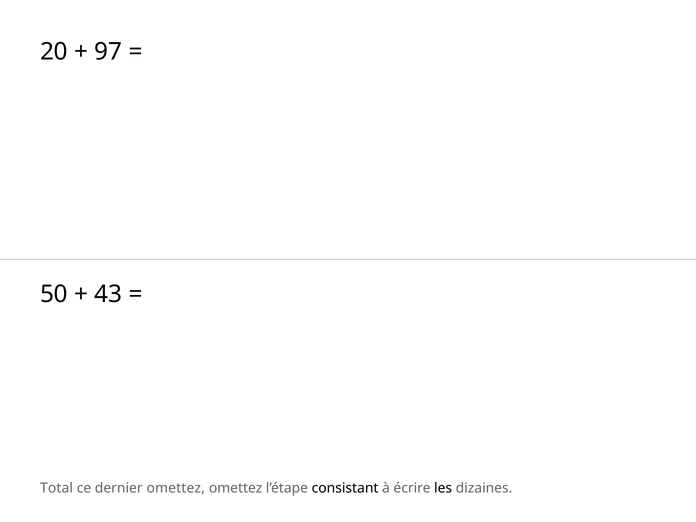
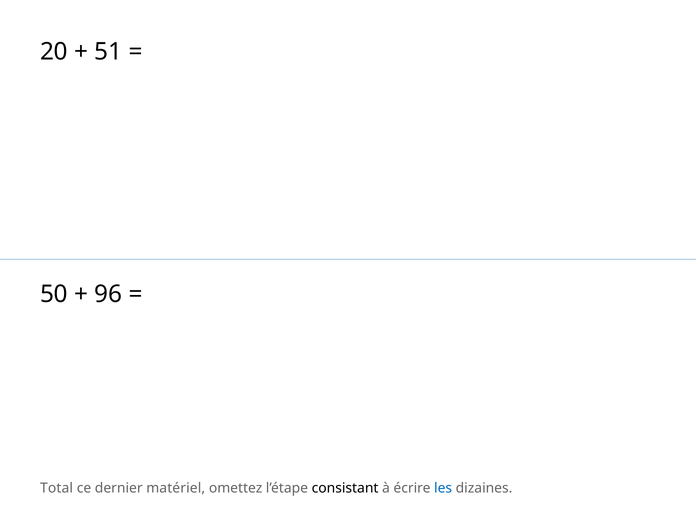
97: 97 -> 51
43: 43 -> 96
dernier omettez: omettez -> matériel
les colour: black -> blue
